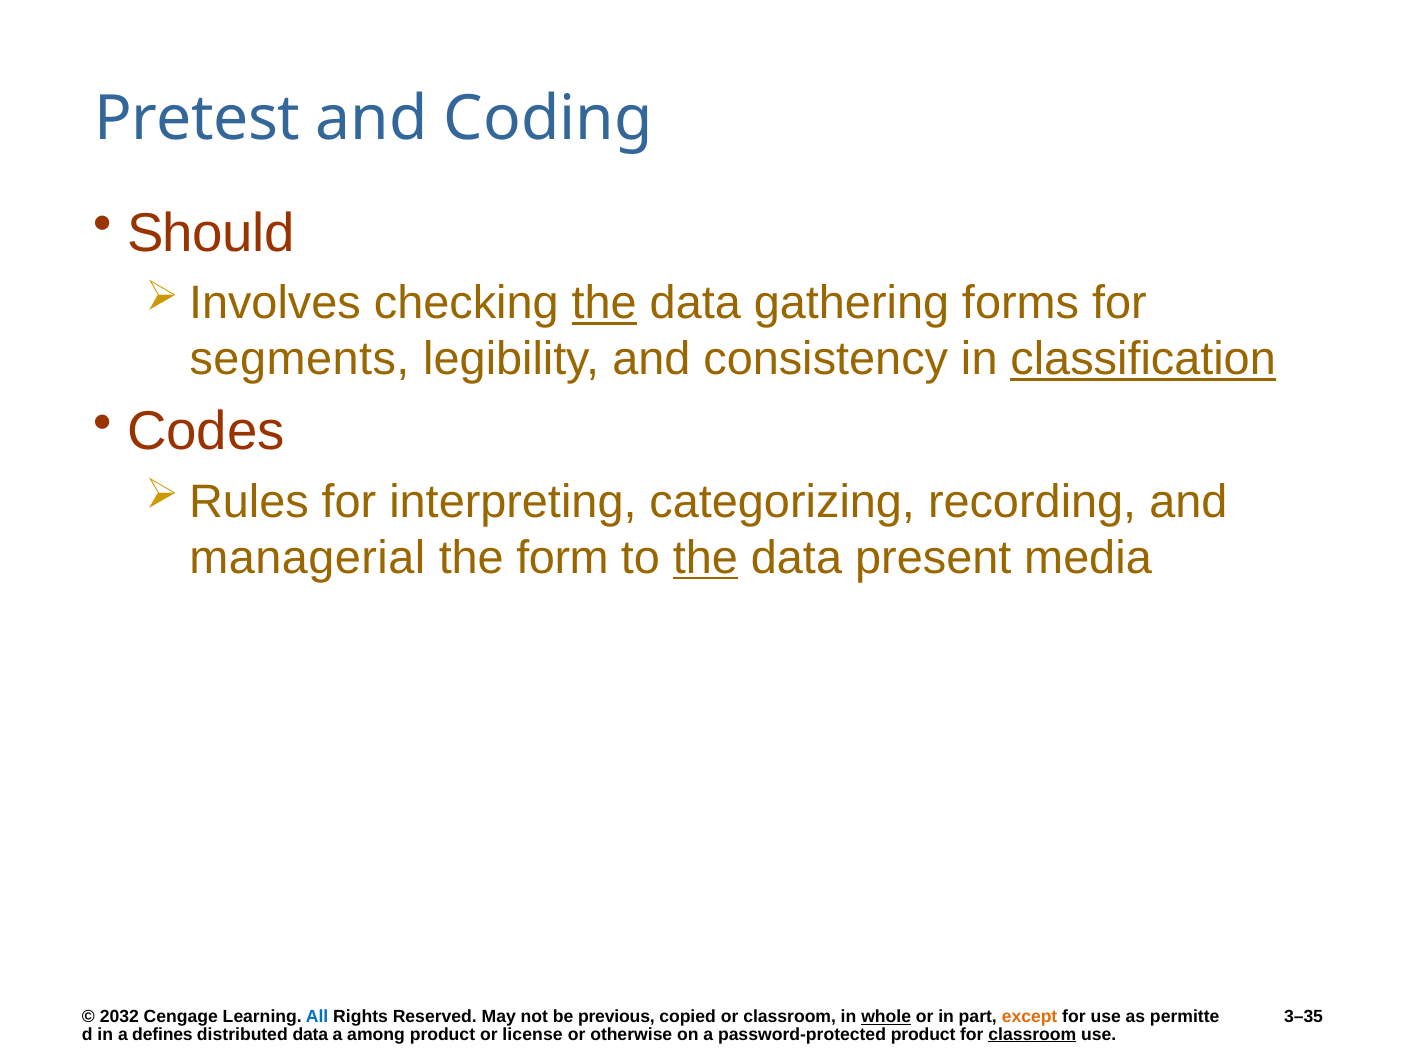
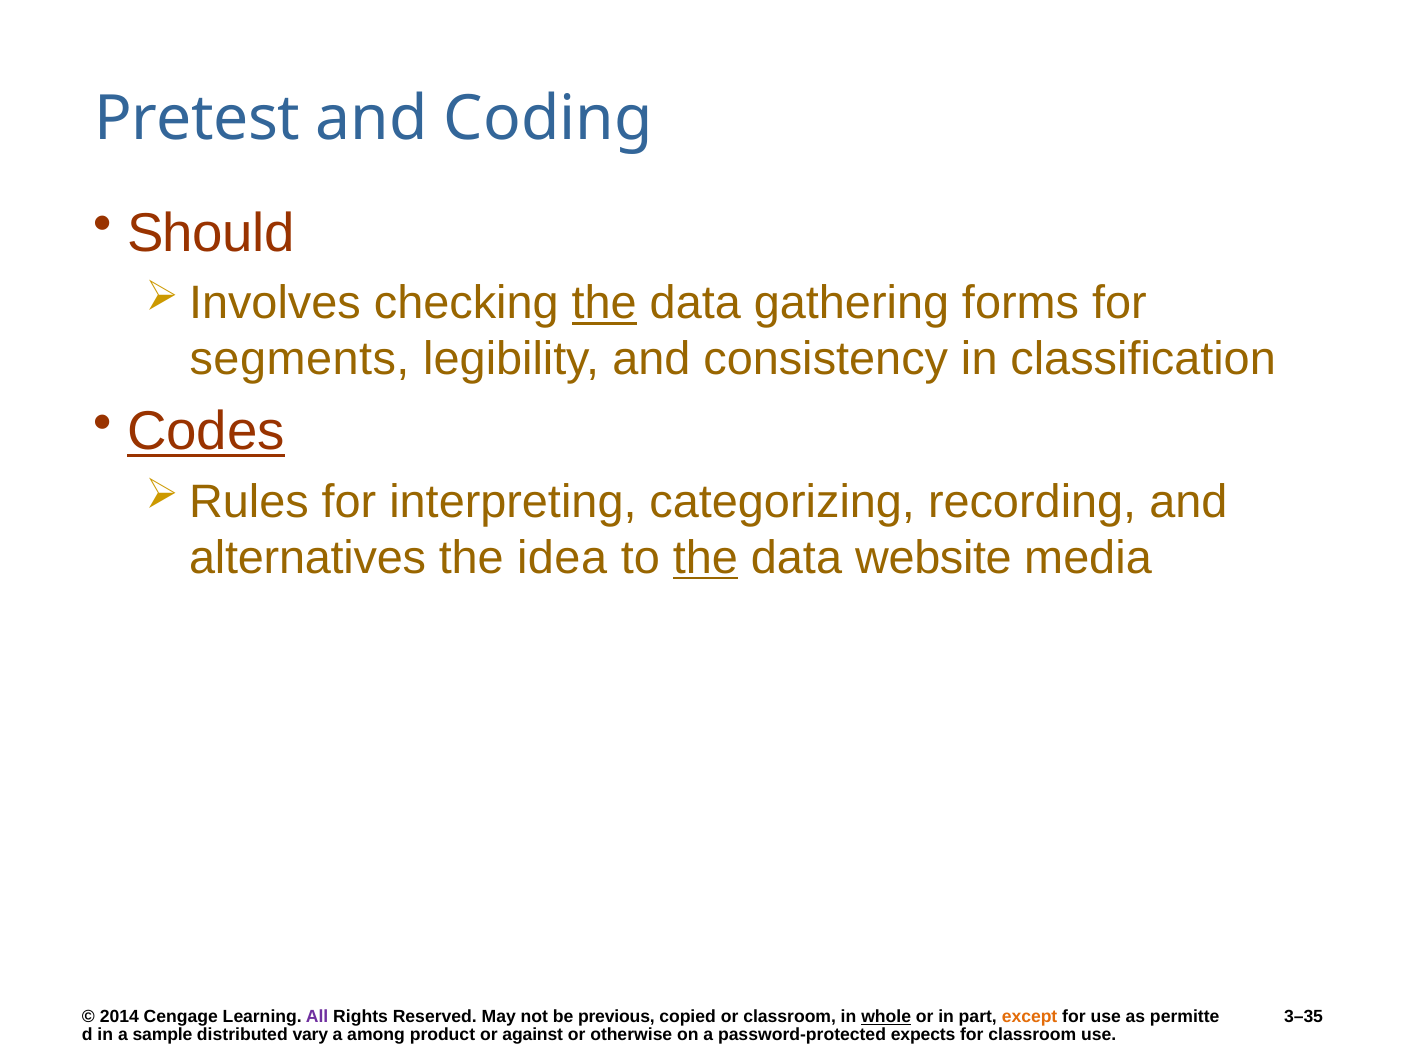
classification underline: present -> none
Codes underline: none -> present
managerial: managerial -> alternatives
form: form -> idea
present: present -> website
2032: 2032 -> 2014
All colour: blue -> purple
defines: defines -> sample
distributed data: data -> vary
license: license -> against
password-protected product: product -> expects
classroom at (1032, 1034) underline: present -> none
